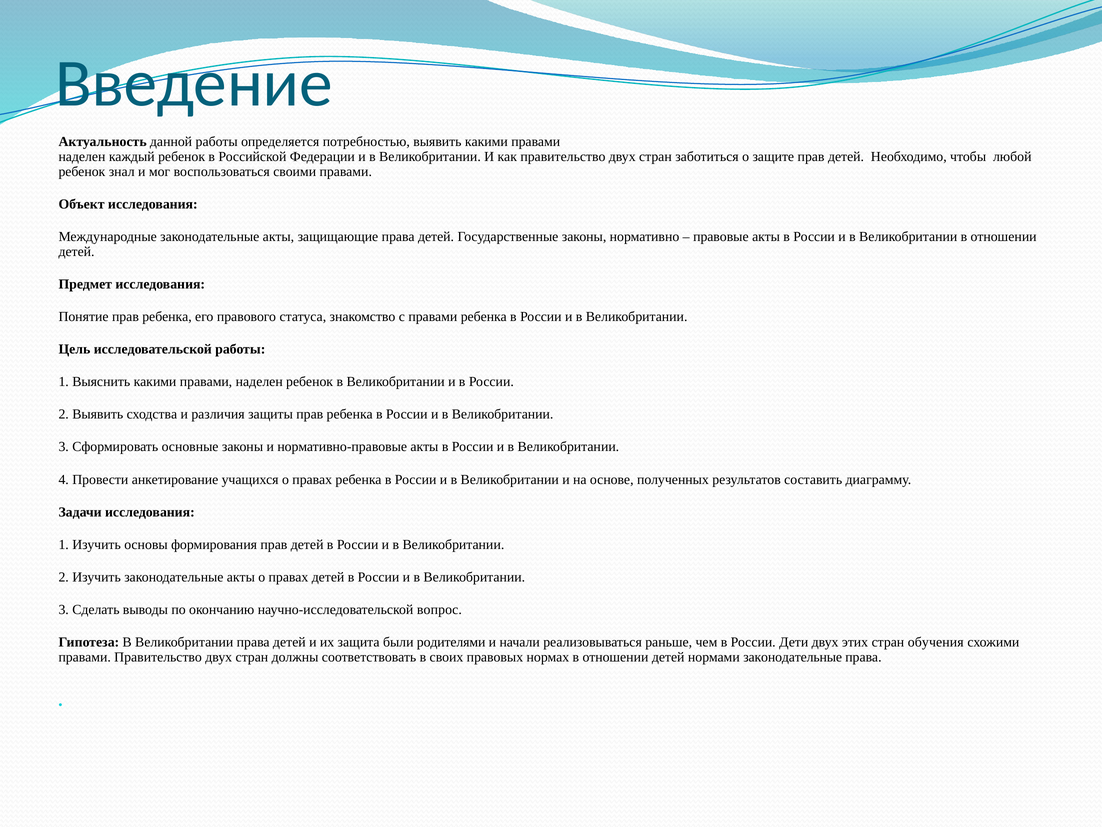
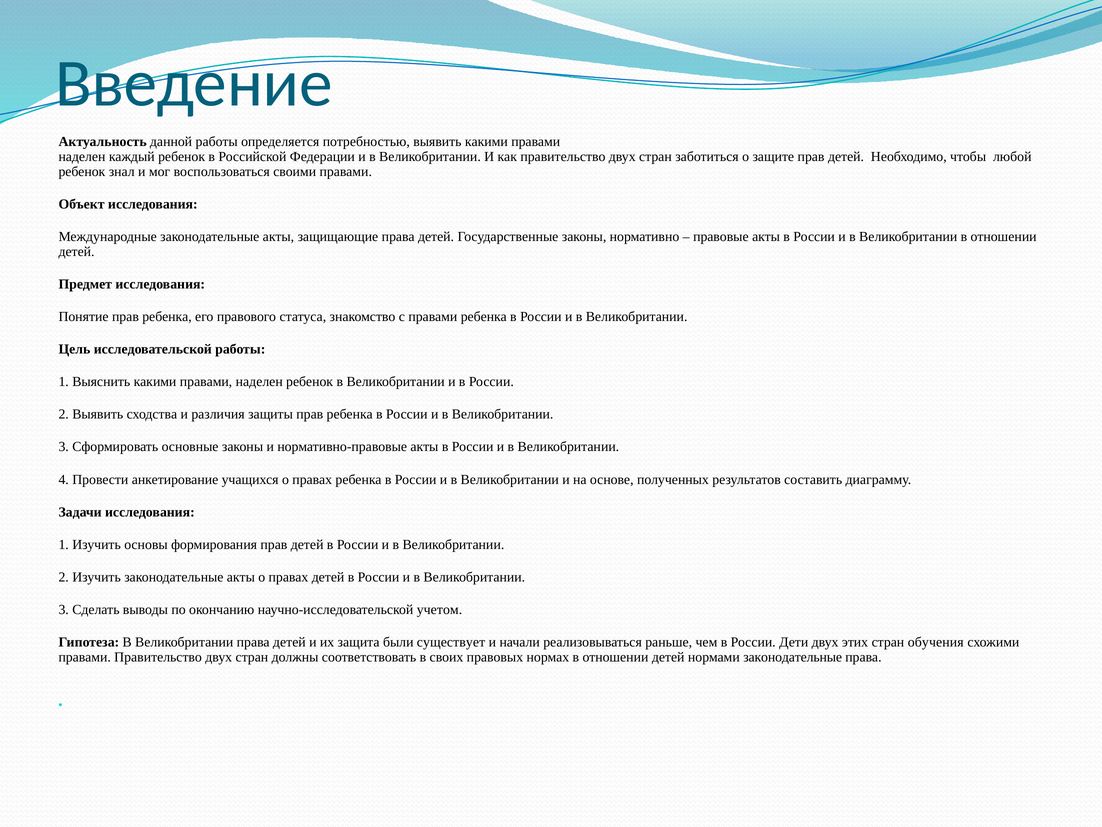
вопрос: вопрос -> учетом
родителями: родителями -> существует
